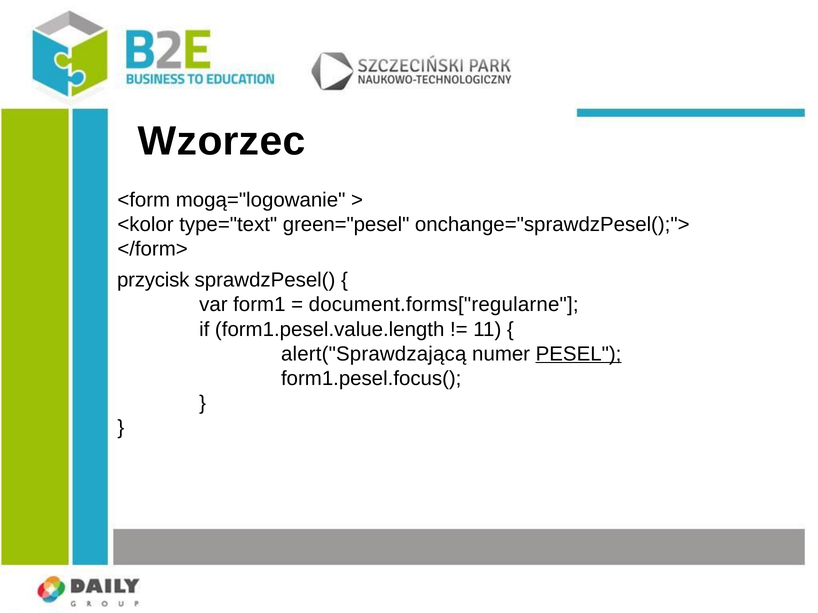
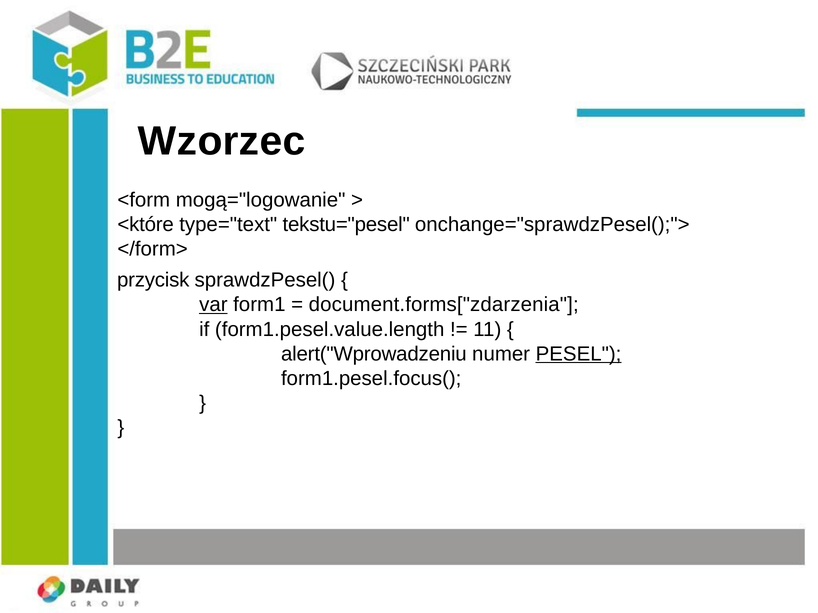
<kolor: <kolor -> <które
green="pesel: green="pesel -> tekstu="pesel
var underline: none -> present
document.forms["regularne: document.forms["regularne -> document.forms["zdarzenia
alert("Sprawdzającą: alert("Sprawdzającą -> alert("Wprowadzeniu
